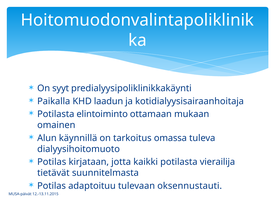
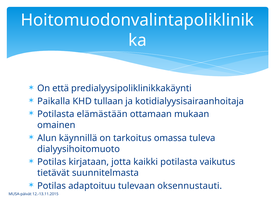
syyt: syyt -> että
laadun: laadun -> tullaan
elintoiminto: elintoiminto -> elämästään
vierailija: vierailija -> vaikutus
